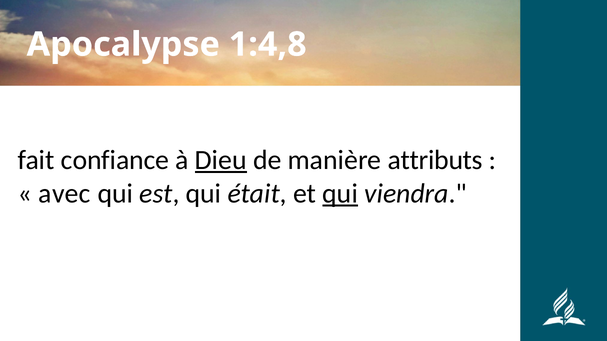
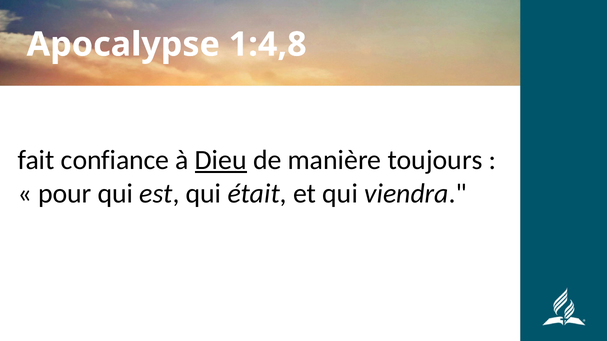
attributs: attributs -> toujours
avec: avec -> pour
qui at (340, 194) underline: present -> none
